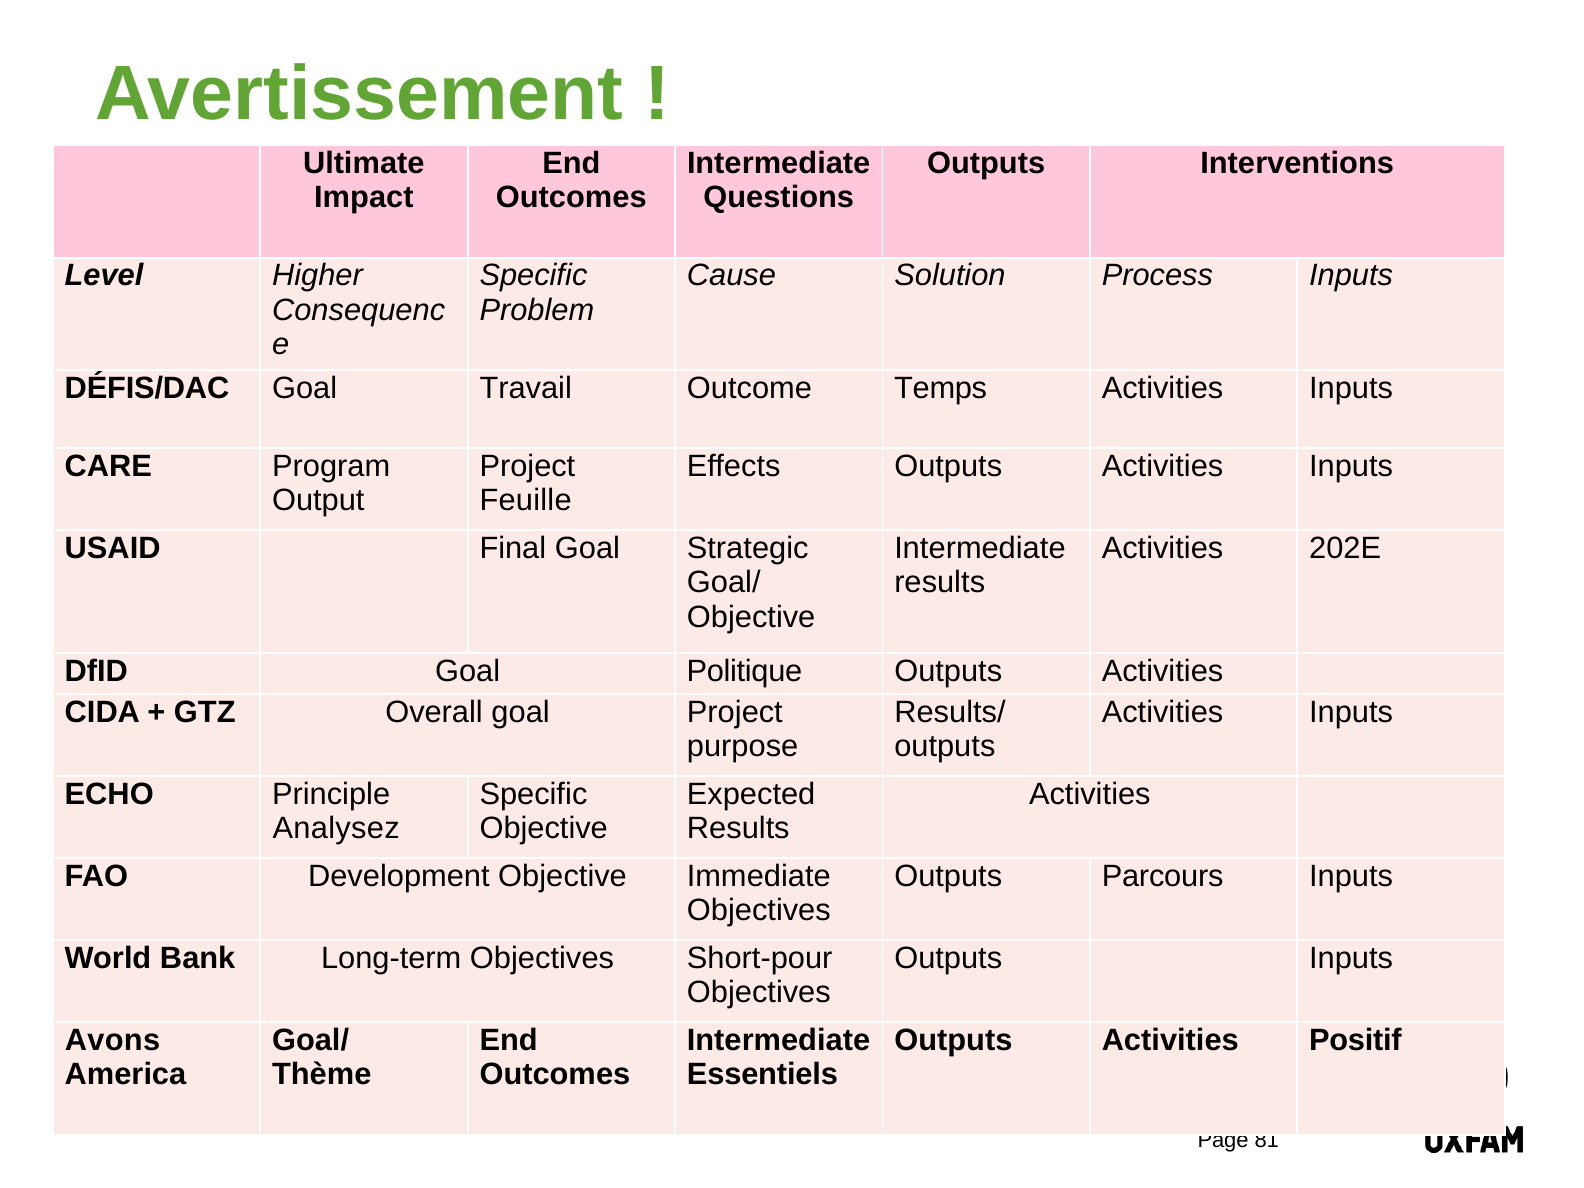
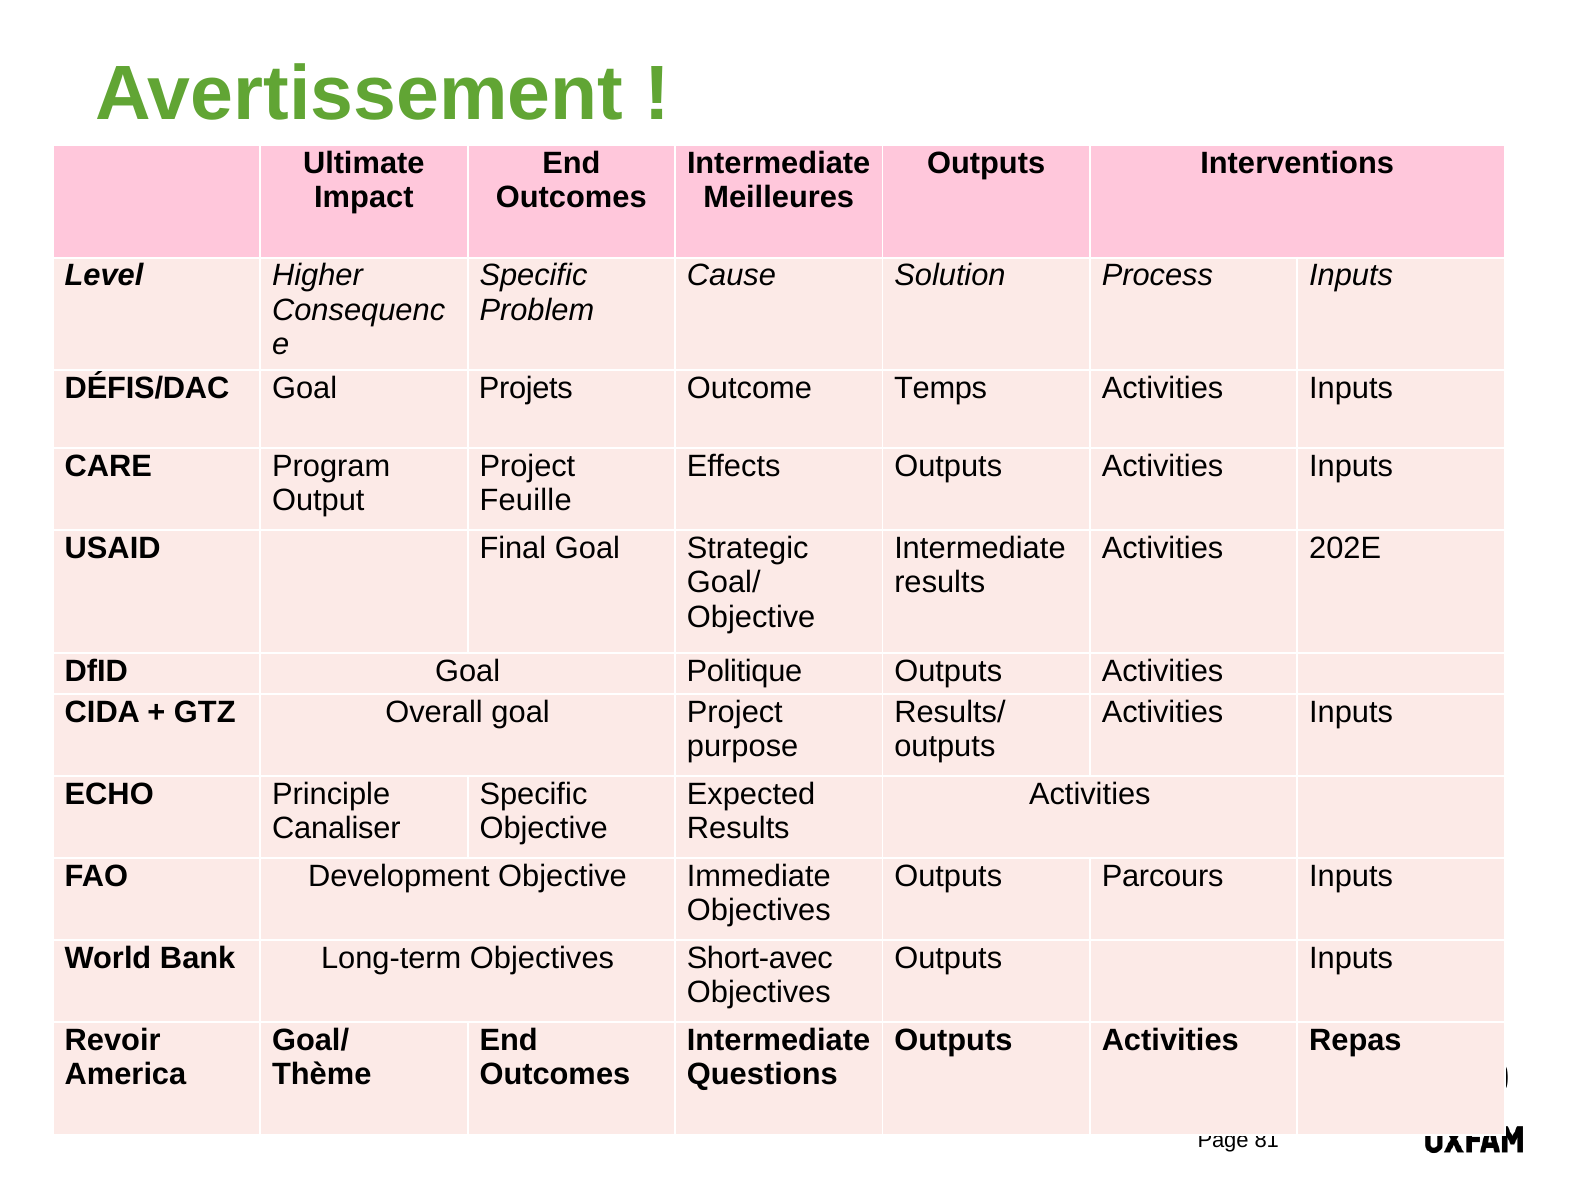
Questions: Questions -> Meilleures
Travail: Travail -> Projets
Analysez: Analysez -> Canaliser
Short-pour: Short-pour -> Short-avec
Avons: Avons -> Revoir
Positif: Positif -> Repas
Essentiels: Essentiels -> Questions
